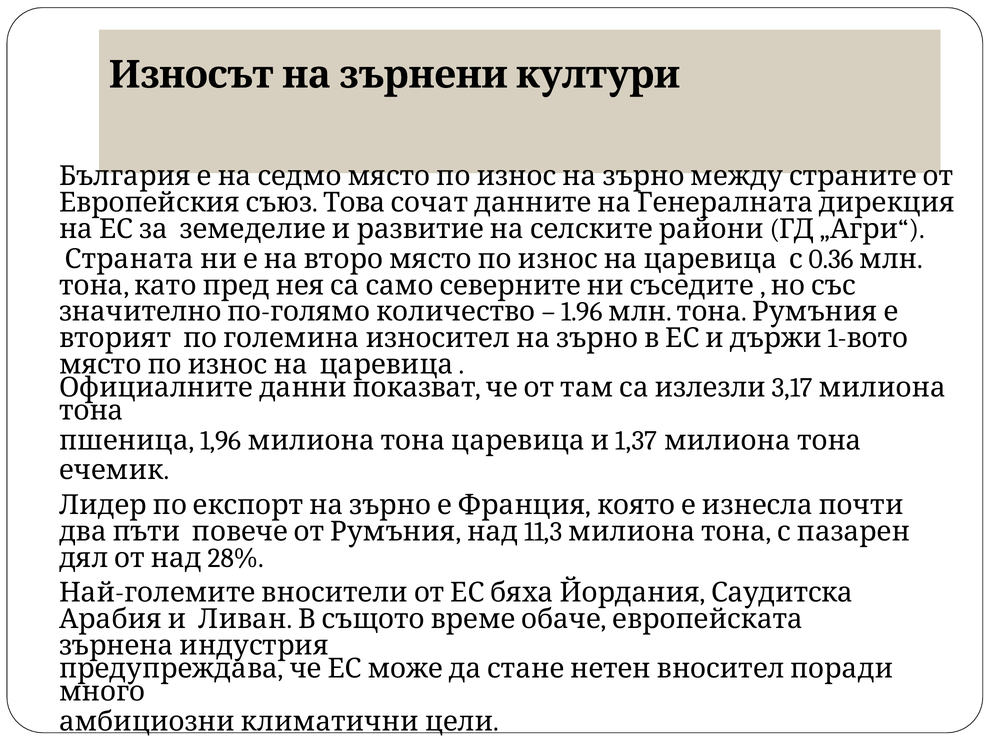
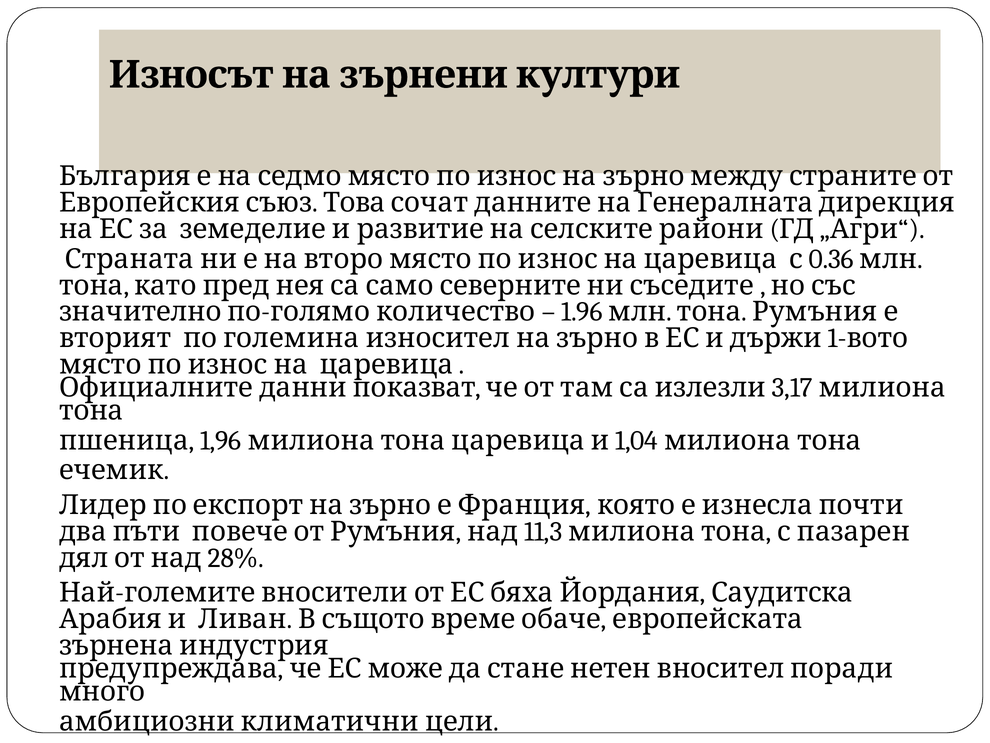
1,37: 1,37 -> 1,04
